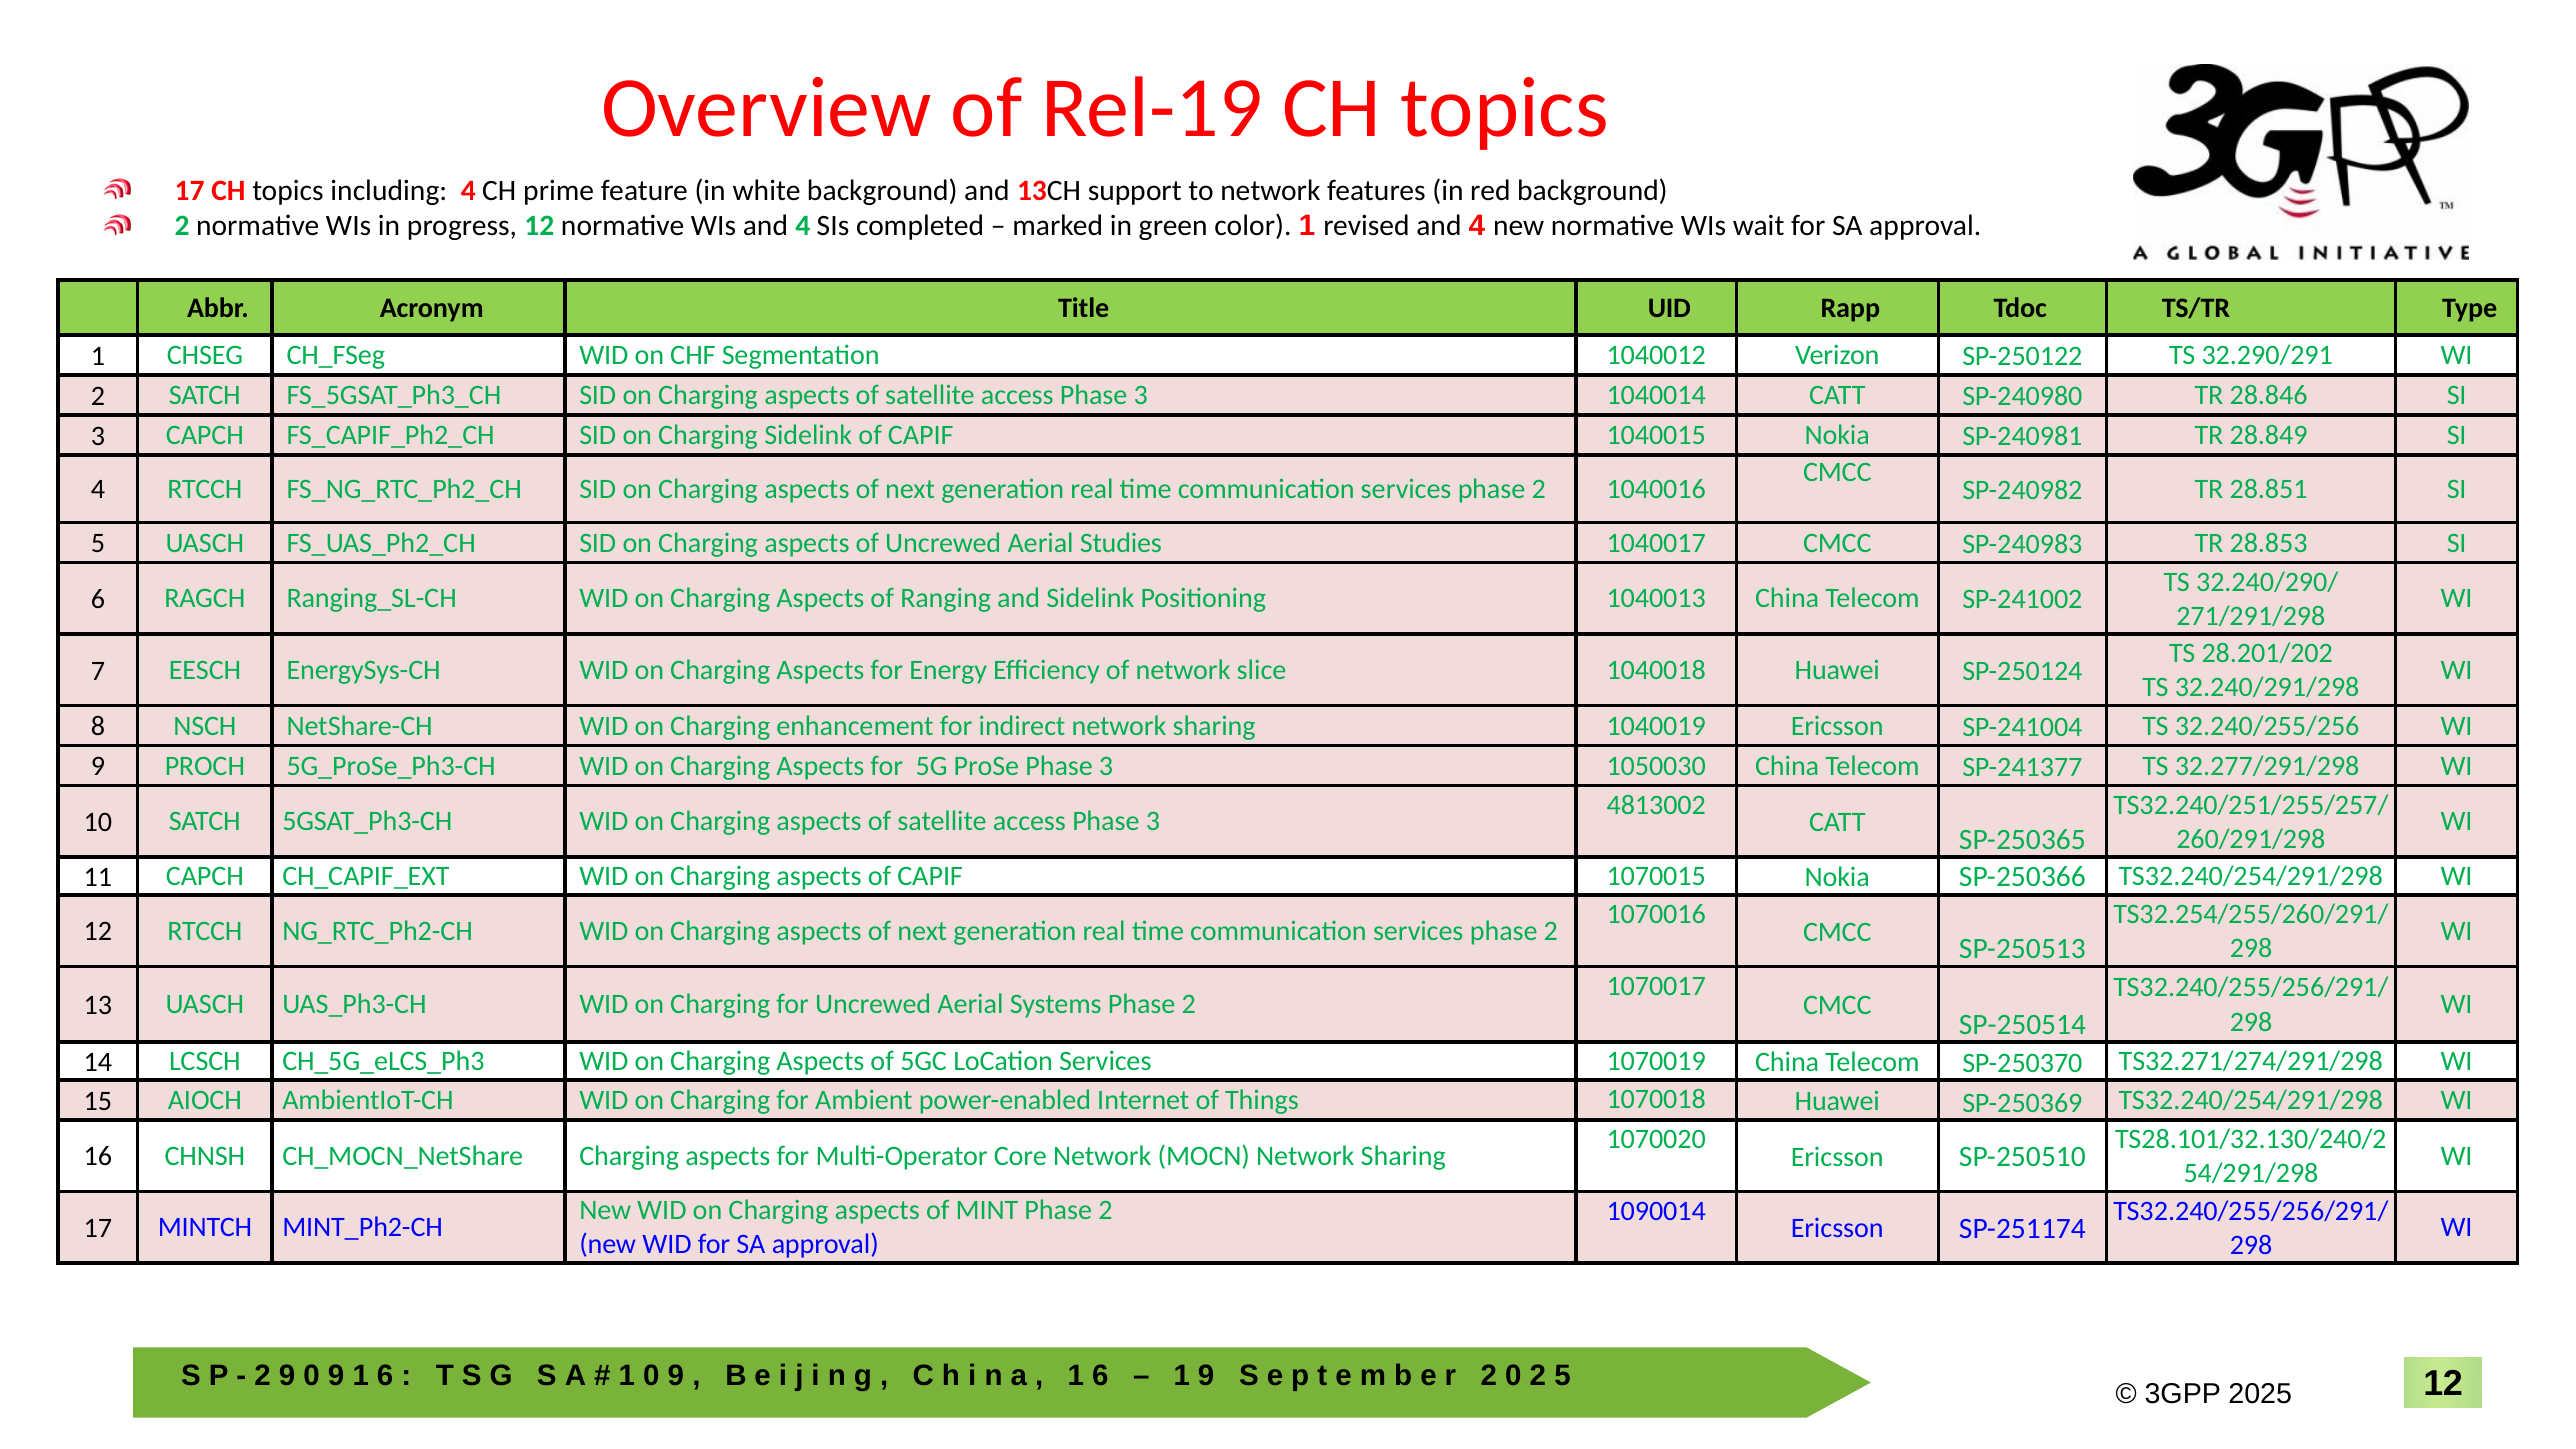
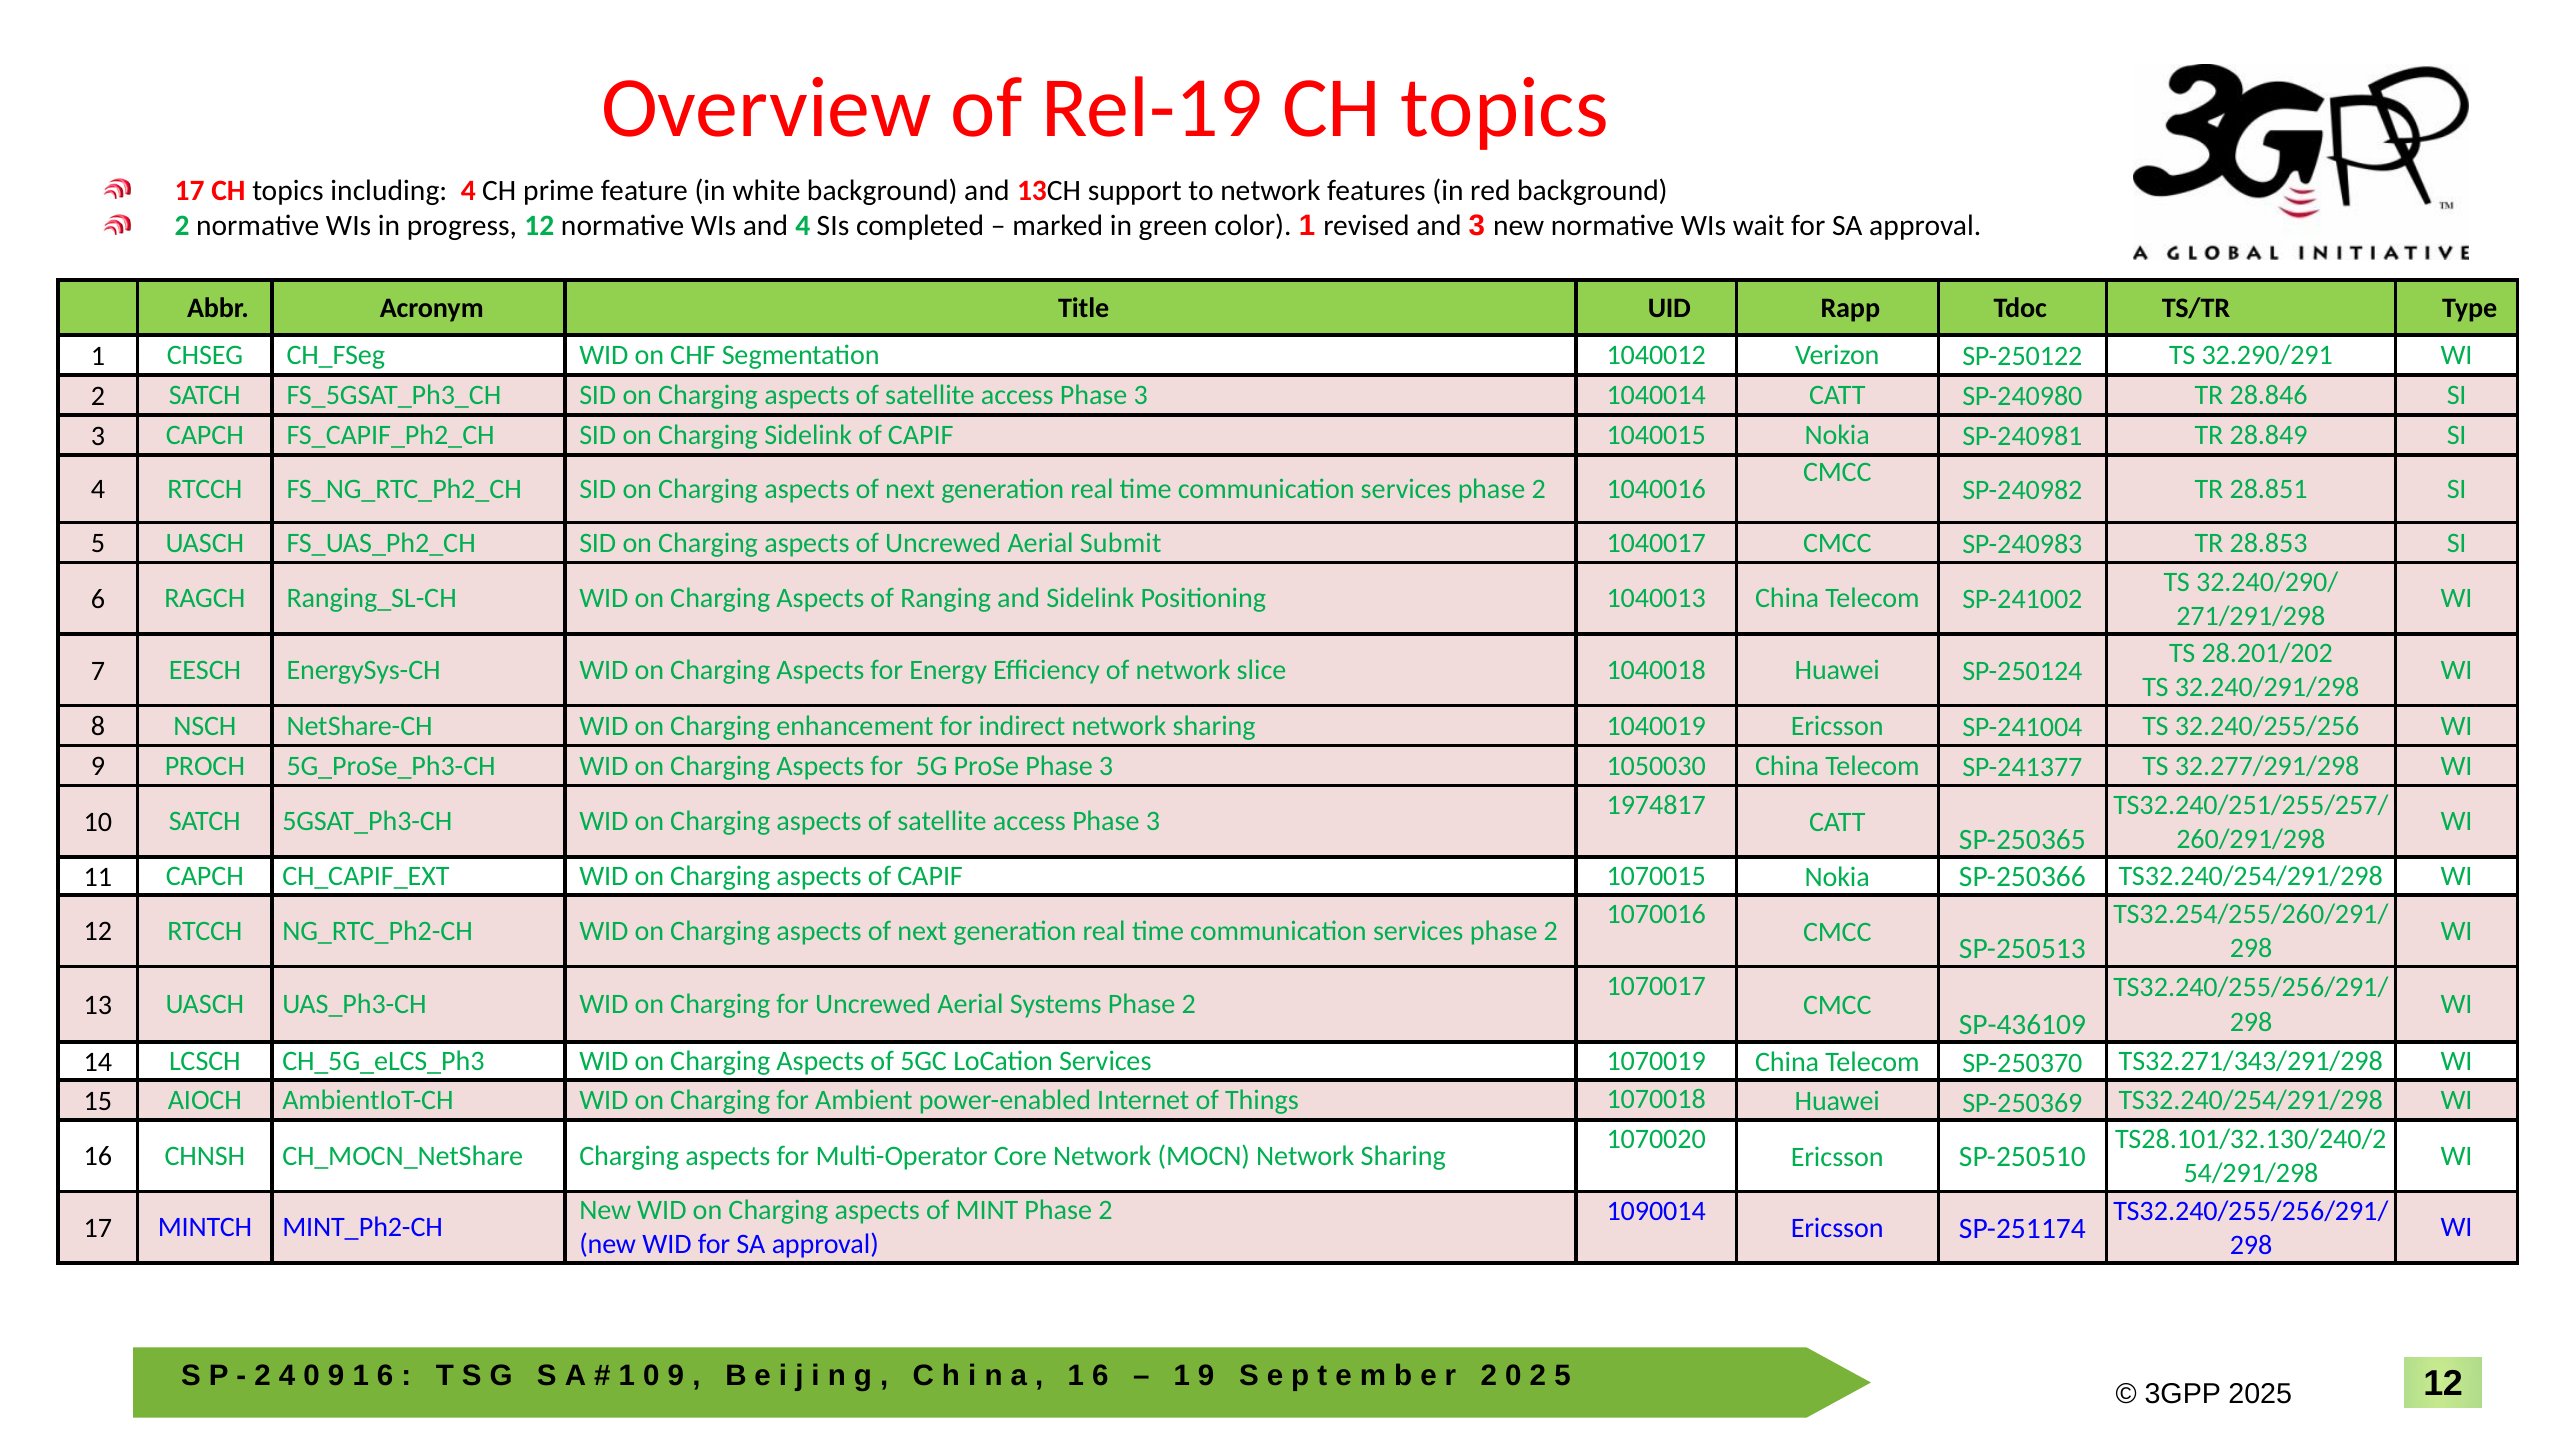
revised and 4: 4 -> 3
Studies: Studies -> Submit
4813002: 4813002 -> 1974817
SP-250514: SP-250514 -> SP-436109
TS32.271/274/291/298: TS32.271/274/291/298 -> TS32.271/343/291/298
2 9: 9 -> 4
